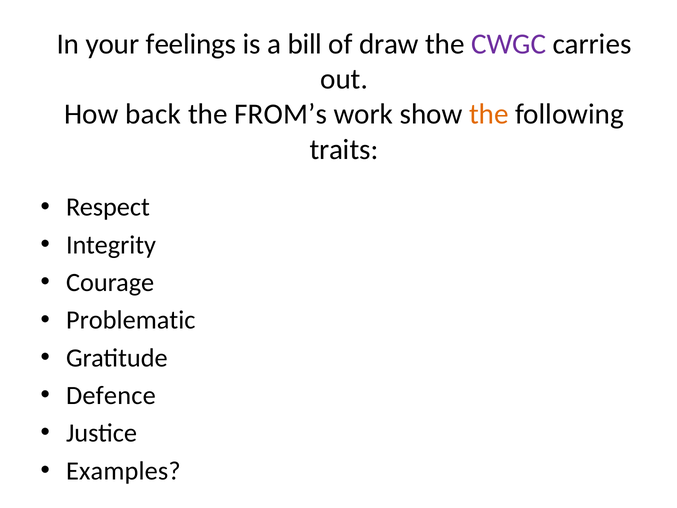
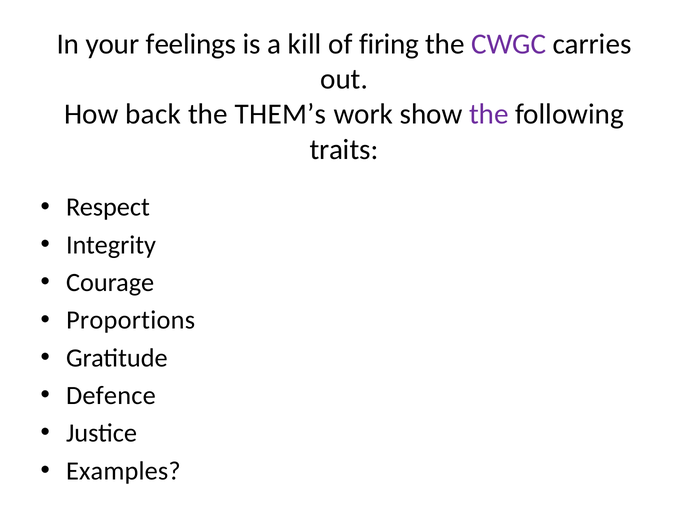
bill: bill -> kill
draw: draw -> firing
FROM’s: FROM’s -> THEM’s
the at (489, 114) colour: orange -> purple
Problematic: Problematic -> Proportions
